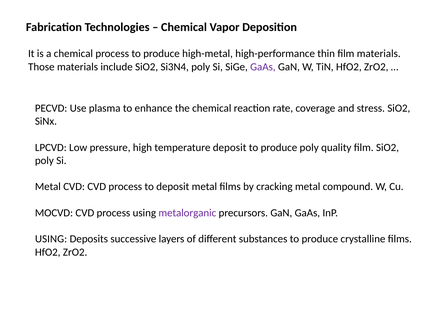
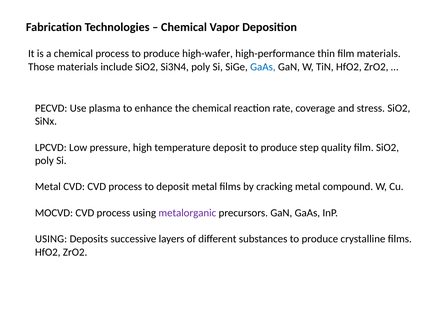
high-metal: high-metal -> high-wafer
GaAs at (263, 67) colour: purple -> blue
produce poly: poly -> step
